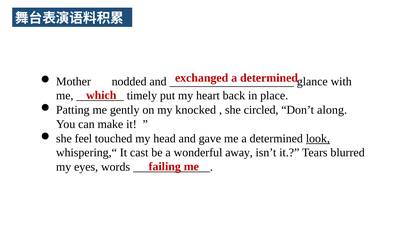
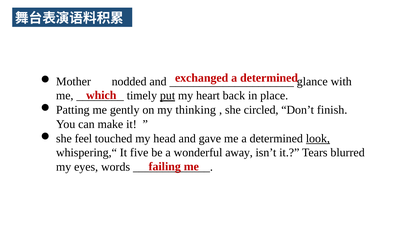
put underline: none -> present
knocked: knocked -> thinking
along: along -> finish
cast: cast -> five
